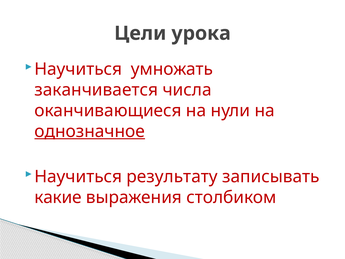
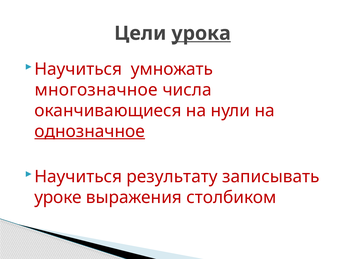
урока underline: none -> present
заканчивается: заканчивается -> многозначное
какие: какие -> уроке
